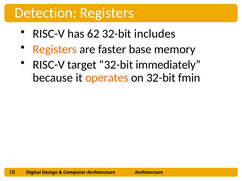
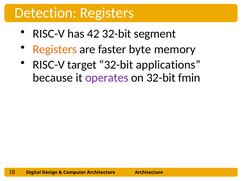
62: 62 -> 42
includes: includes -> segment
base: base -> byte
immediately: immediately -> applications
operates colour: orange -> purple
